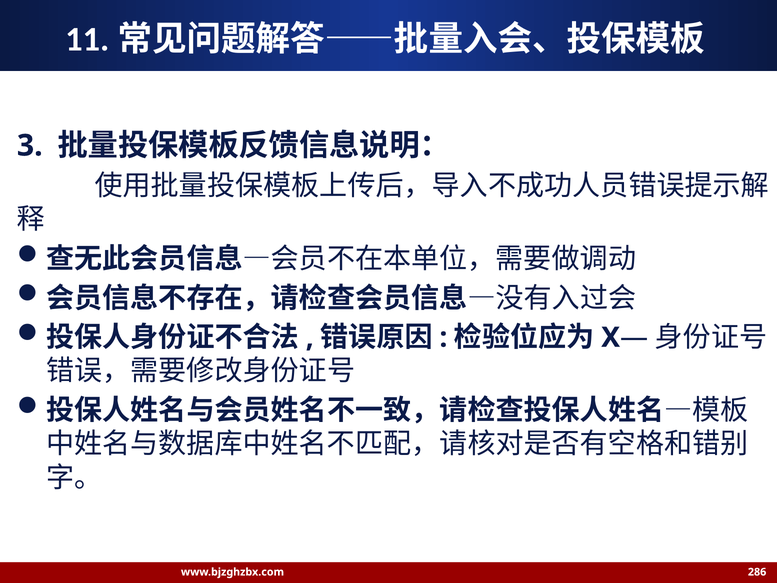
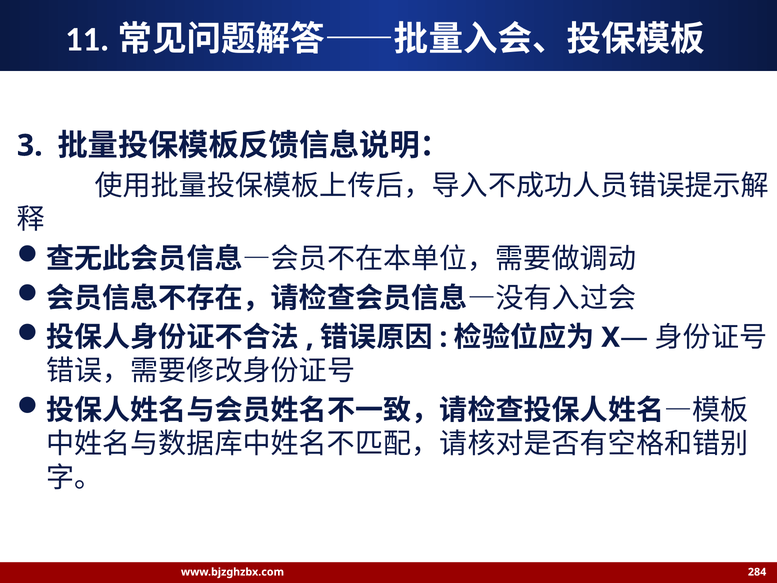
286: 286 -> 284
